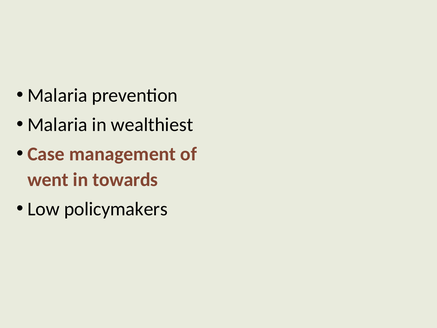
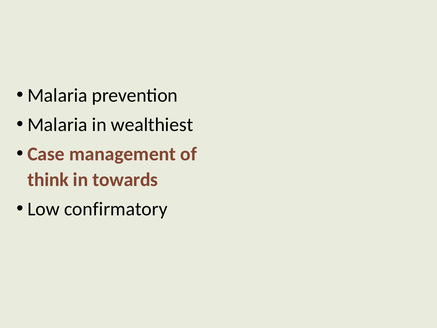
went: went -> think
policymakers: policymakers -> confirmatory
